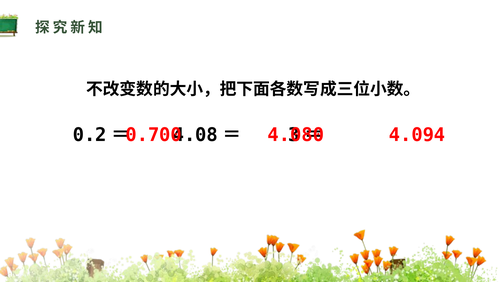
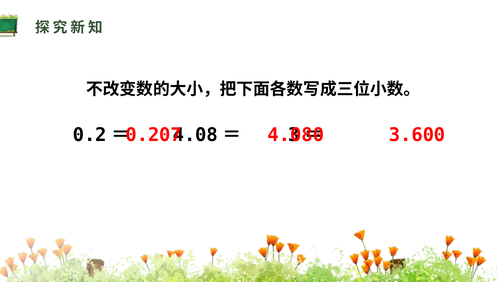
0.700: 0.700 -> 0.207
4.094: 4.094 -> 3.600
